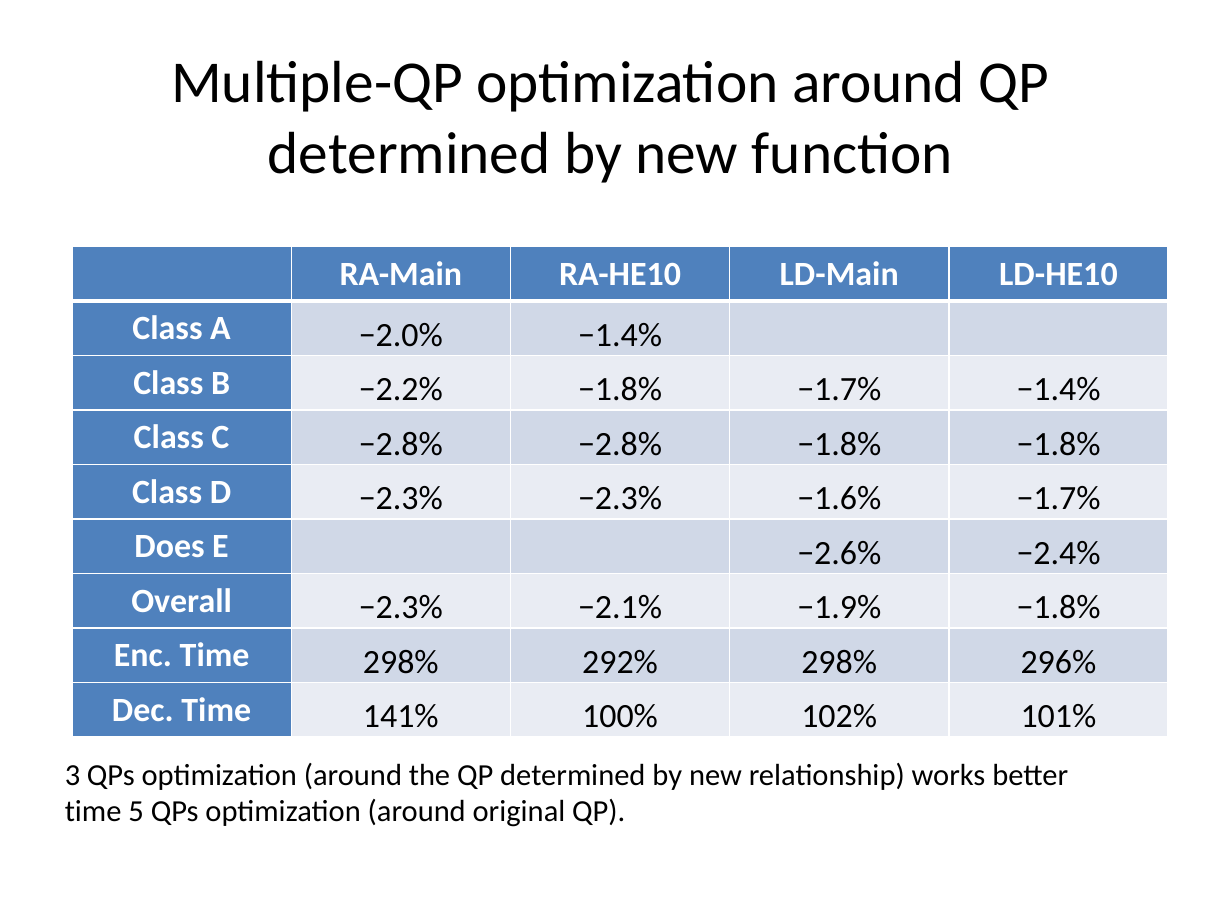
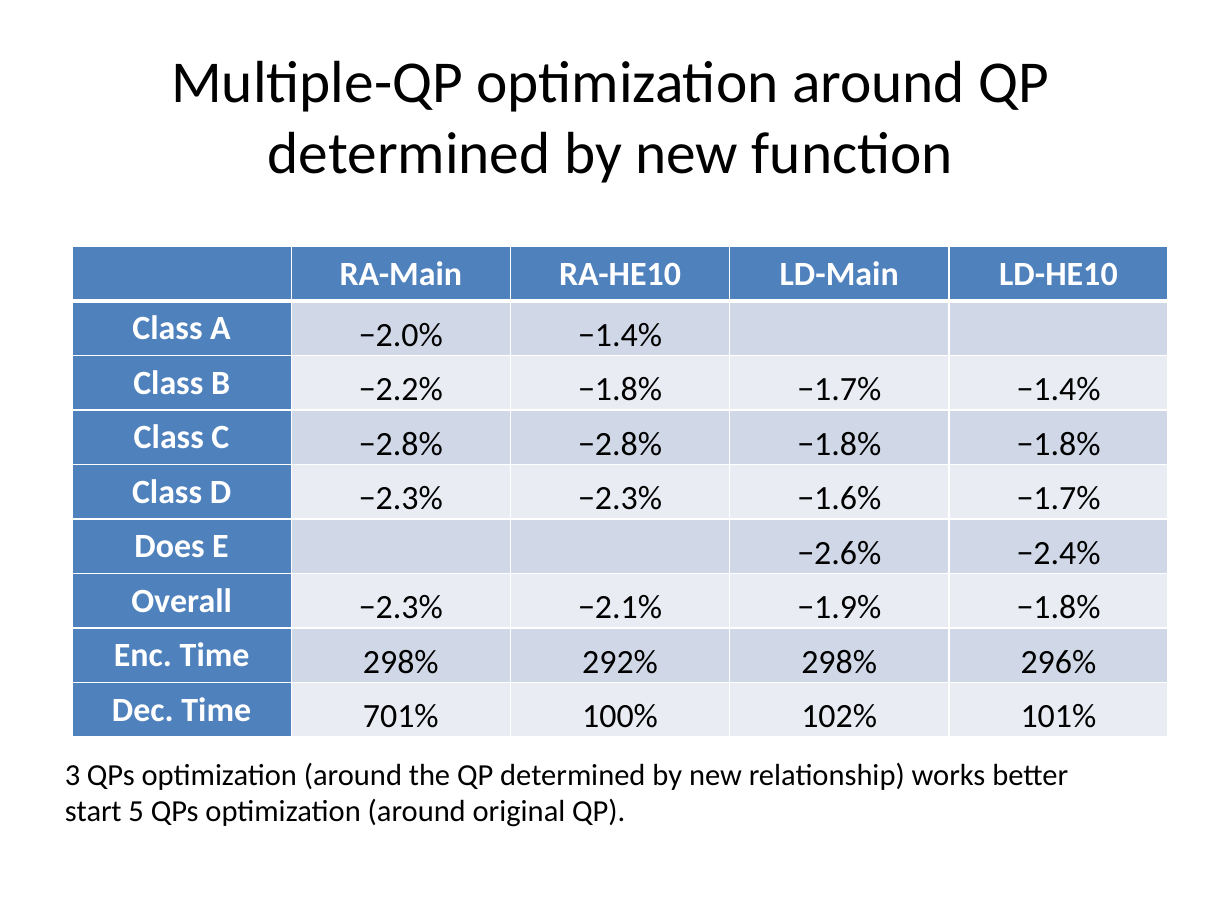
141%: 141% -> 701%
time at (93, 812): time -> start
